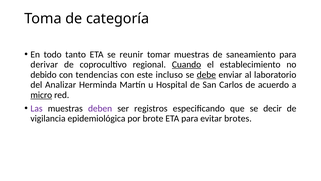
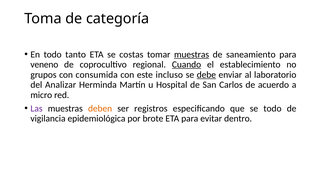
reunir: reunir -> costas
muestras at (192, 54) underline: none -> present
derivar: derivar -> veneno
debido: debido -> grupos
tendencias: tendencias -> consumida
micro underline: present -> none
deben colour: purple -> orange
se decir: decir -> todo
brotes: brotes -> dentro
